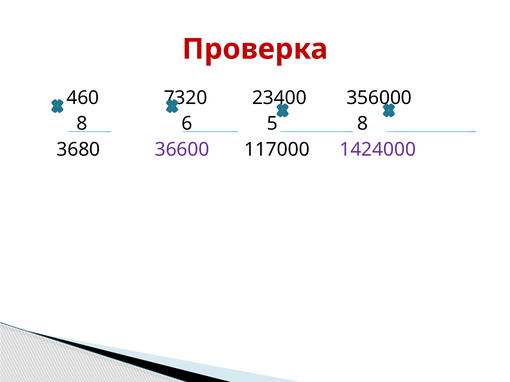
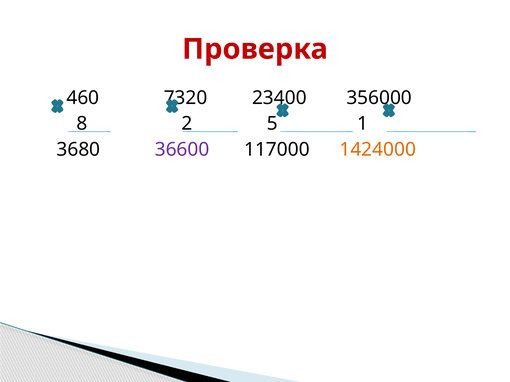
6: 6 -> 2
5 8: 8 -> 1
1424000 colour: purple -> orange
